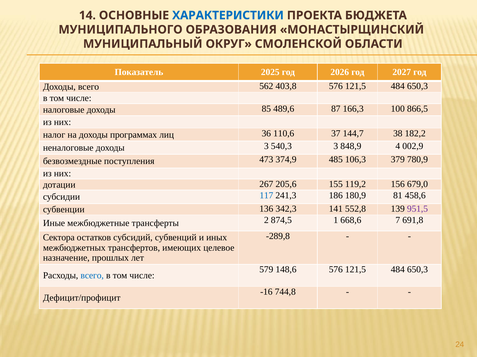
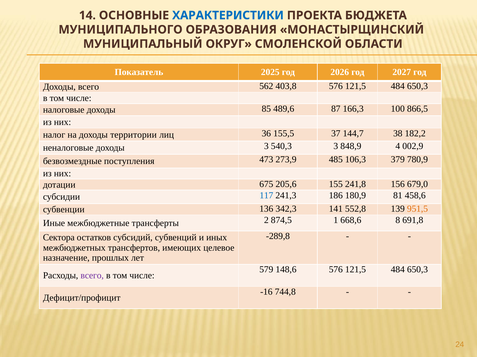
программах: программах -> территории
110,6: 110,6 -> 155,5
374,9: 374,9 -> 273,9
267: 267 -> 675
119,2: 119,2 -> 241,8
951,5 colour: purple -> orange
7: 7 -> 8
всего at (92, 276) colour: blue -> purple
